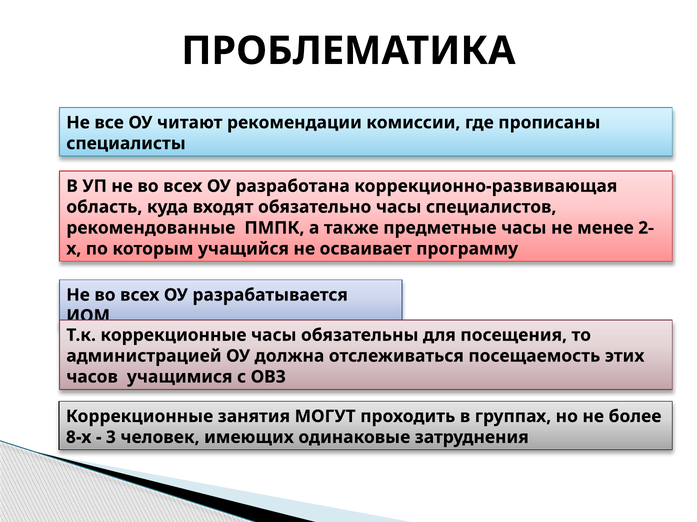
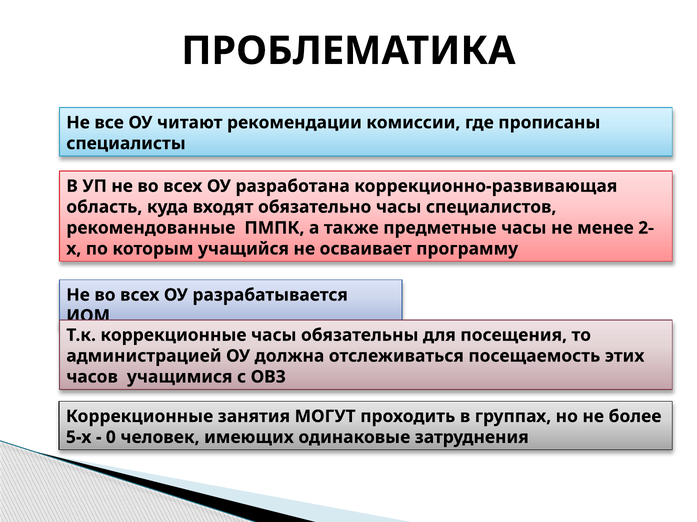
8-х: 8-х -> 5-х
3: 3 -> 0
